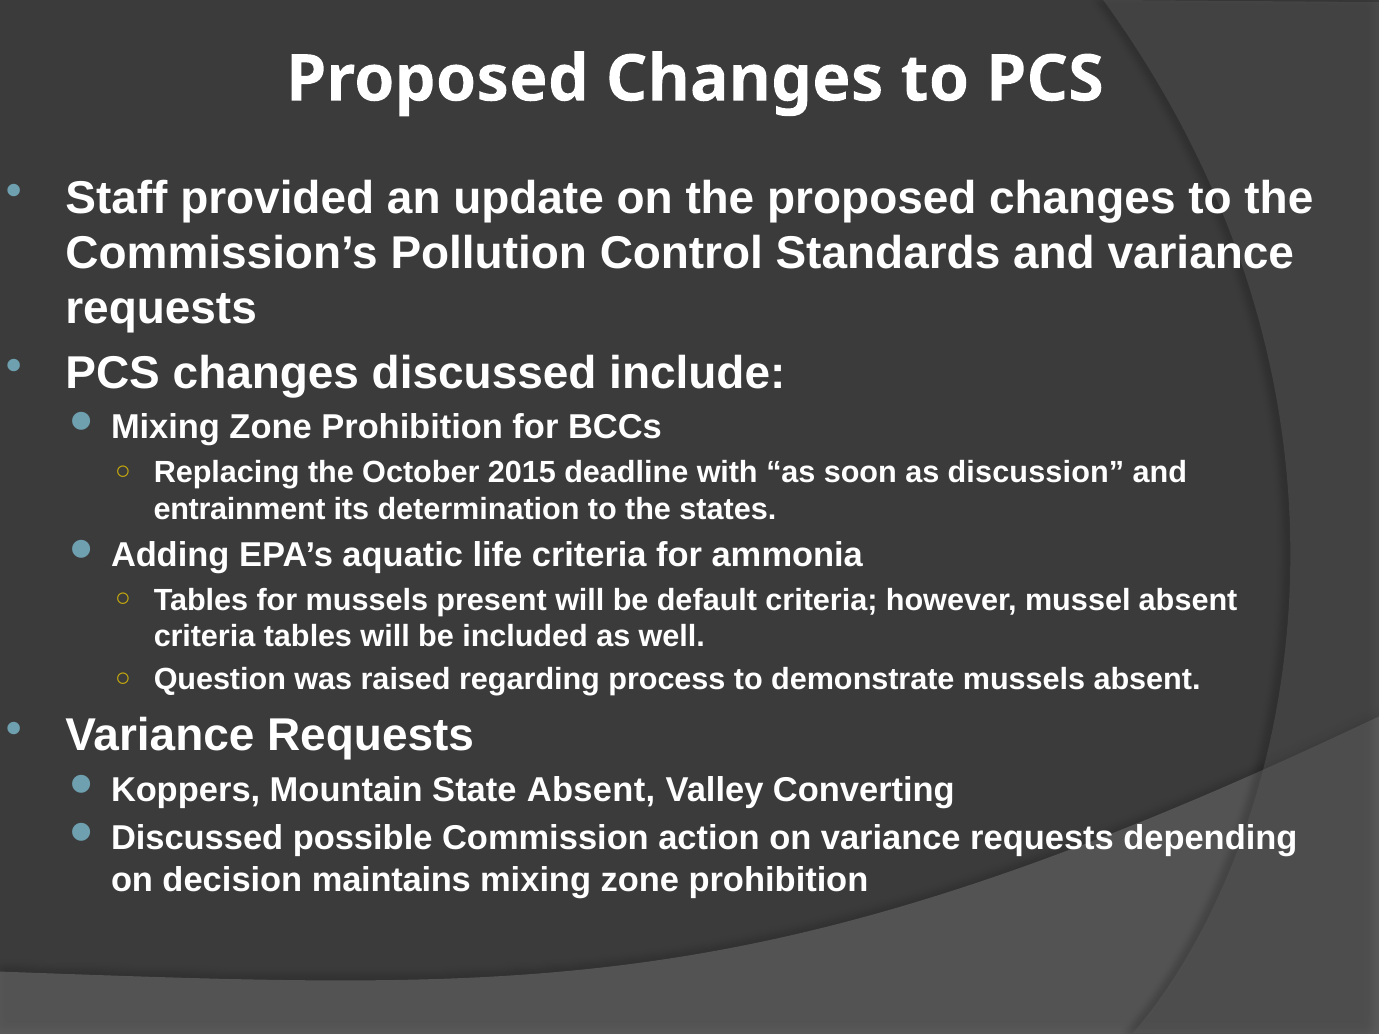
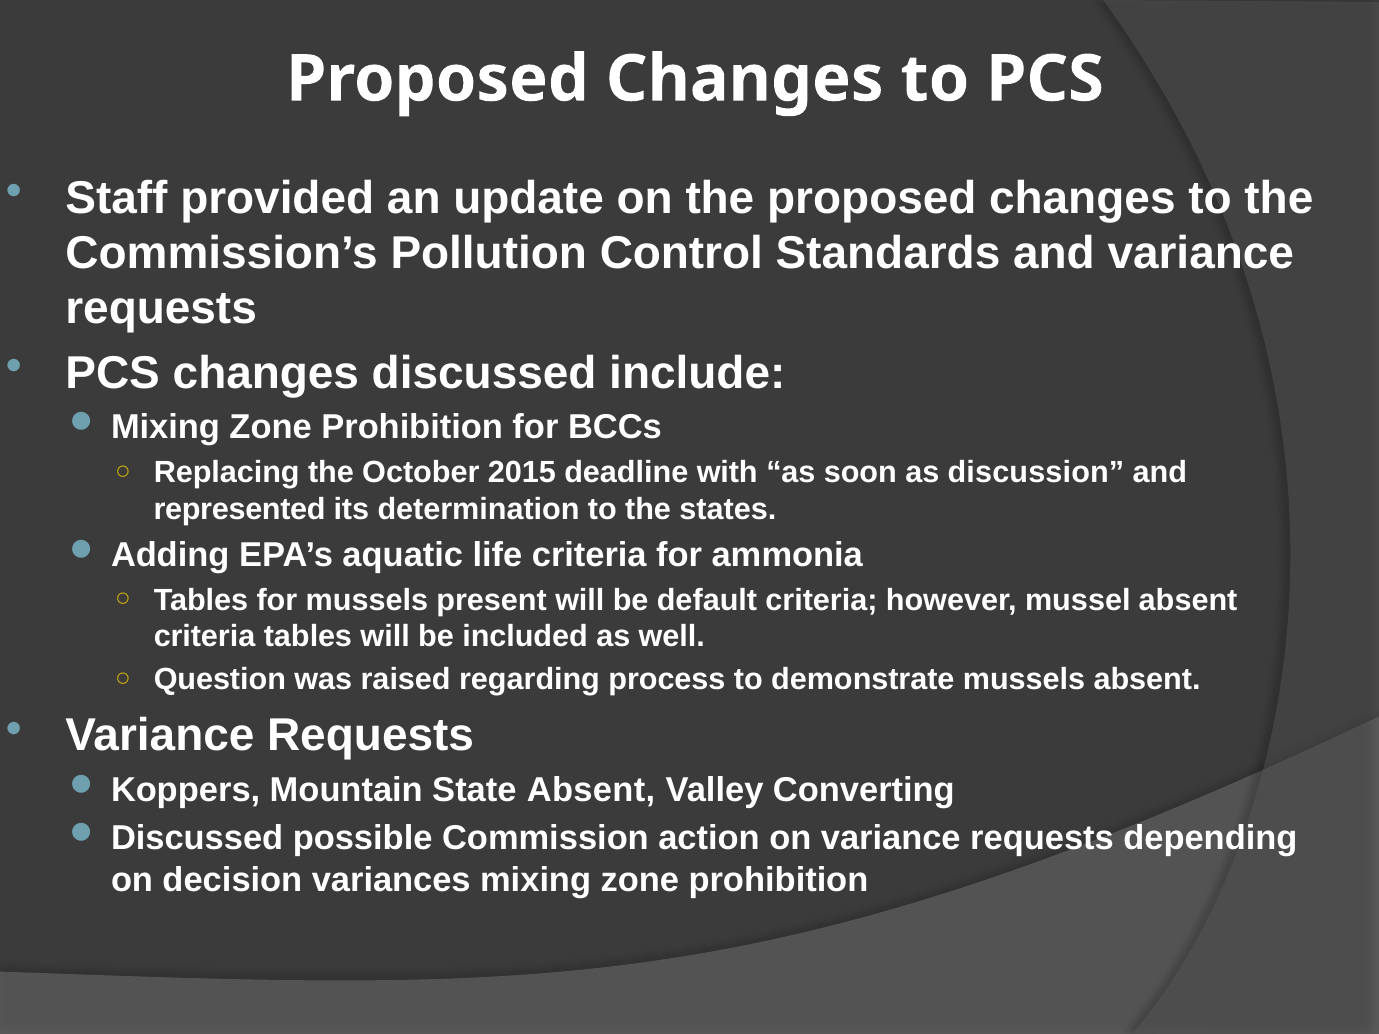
entrainment: entrainment -> represented
maintains: maintains -> variances
